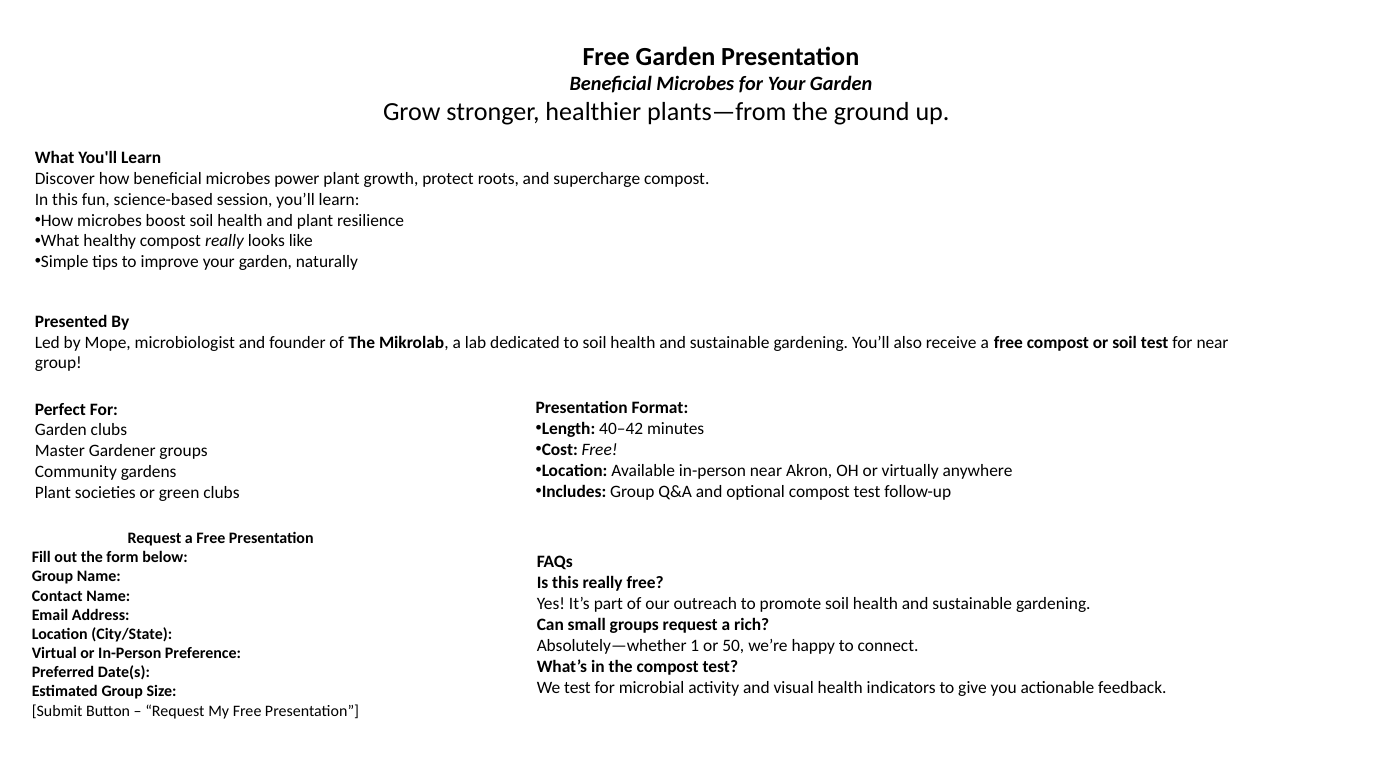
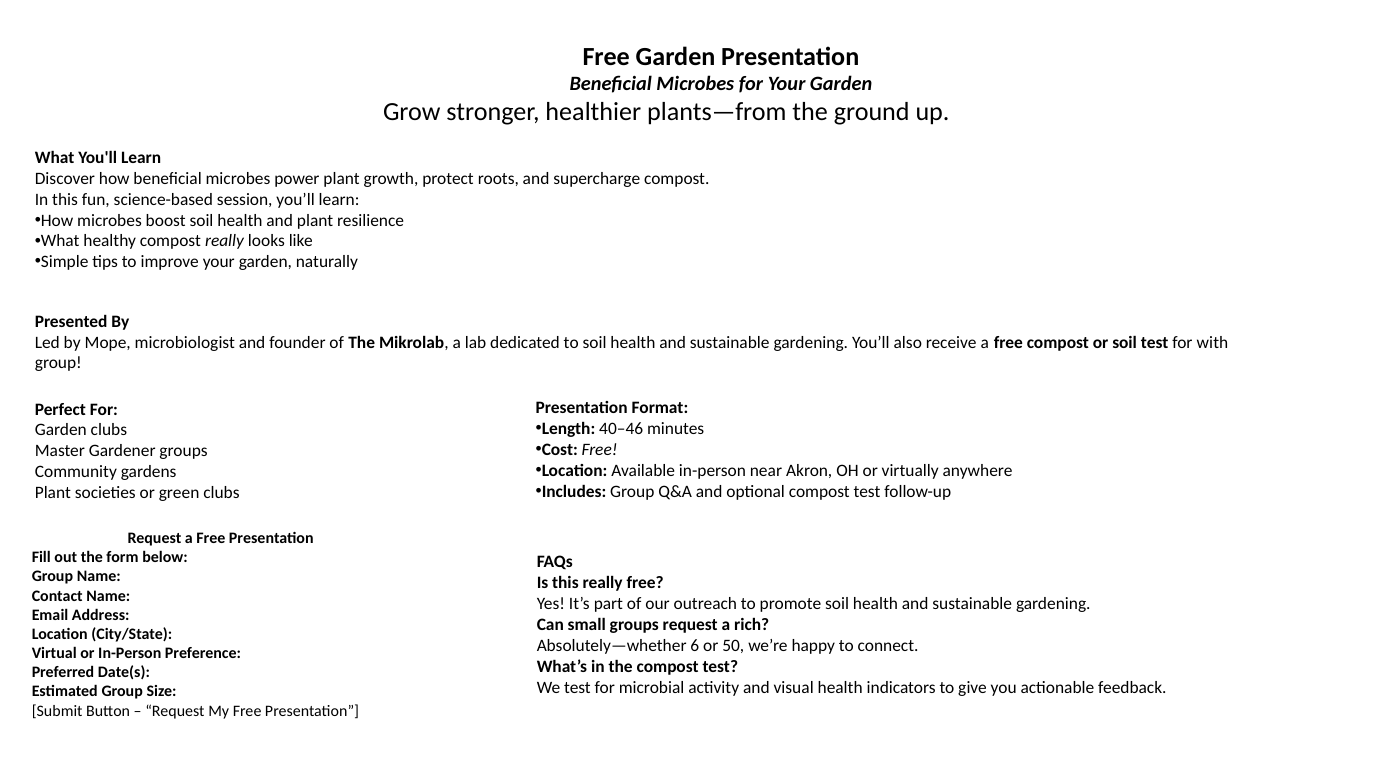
for near: near -> with
40–42: 40–42 -> 40–46
1: 1 -> 6
